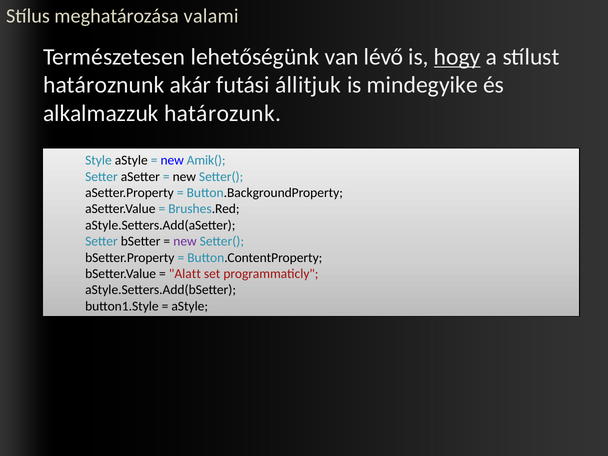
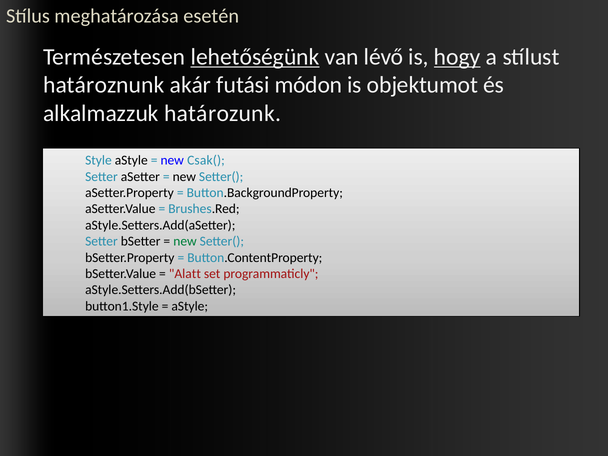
valami: valami -> esetén
lehetőségünk underline: none -> present
állitjuk: állitjuk -> módon
mindegyike: mindegyike -> objektumot
Amik(: Amik( -> Csak(
new at (185, 241) colour: purple -> green
